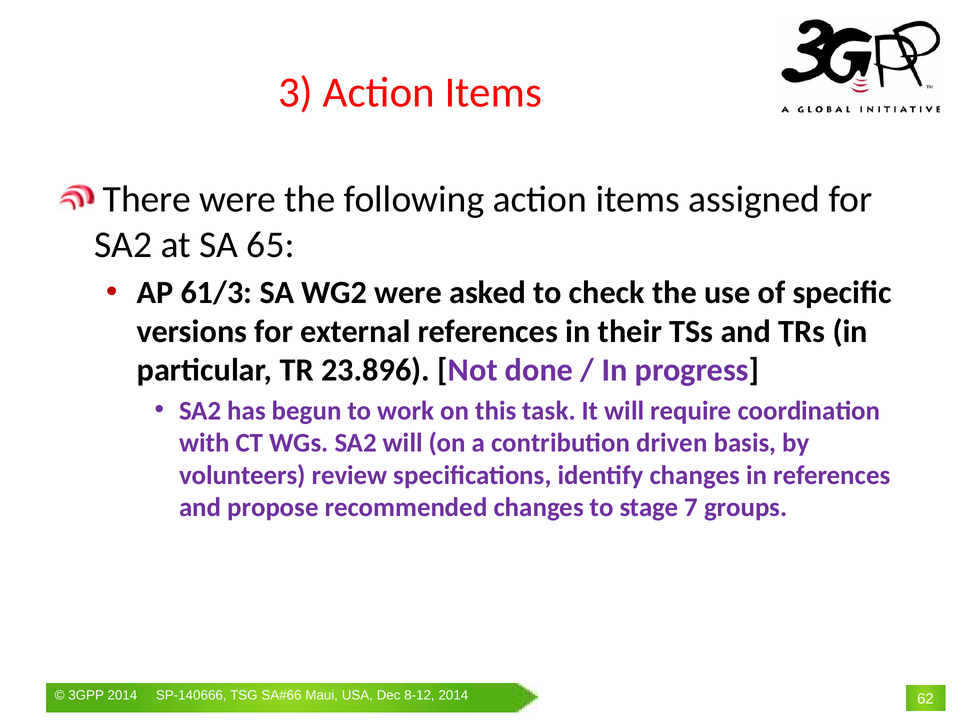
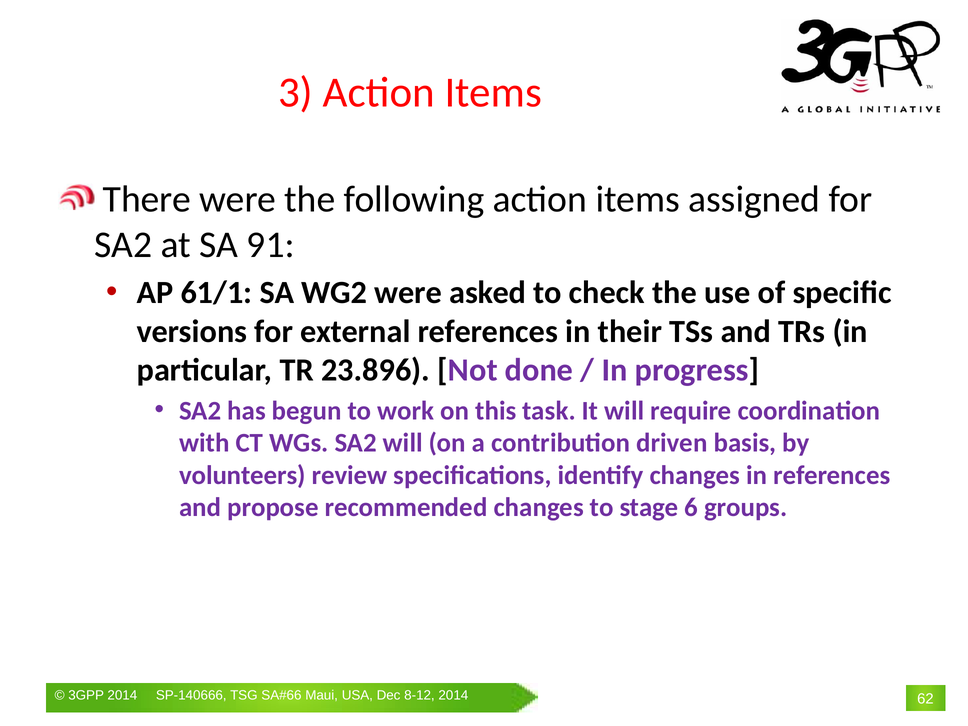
65: 65 -> 91
61/3: 61/3 -> 61/1
7: 7 -> 6
